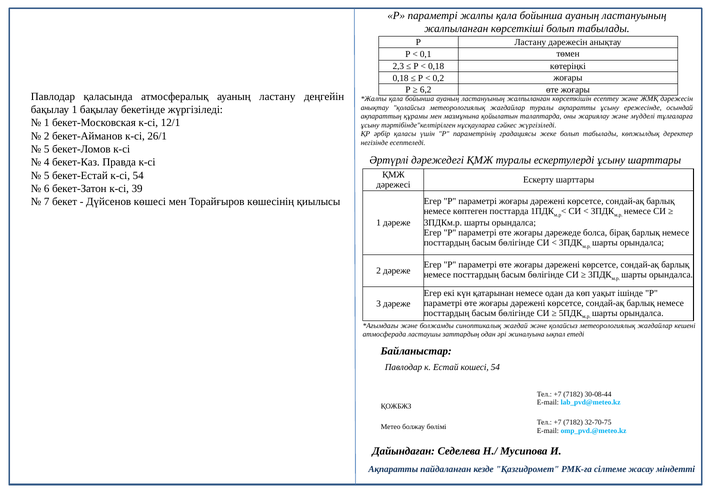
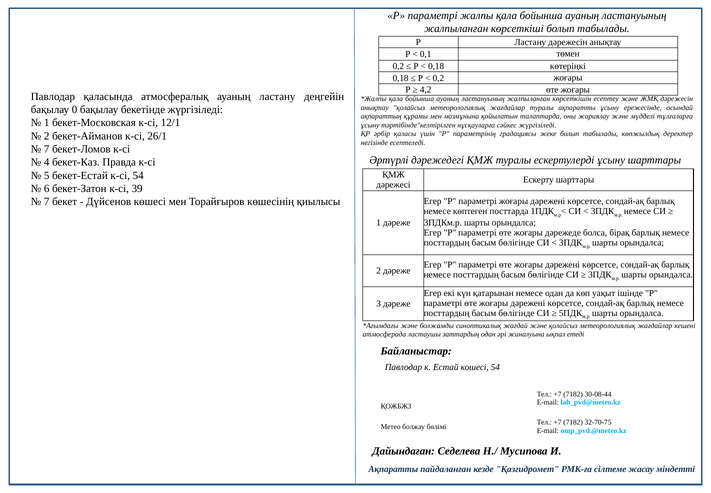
2,3 at (398, 66): 2,3 -> 0,2
6,2: 6,2 -> 4,2
бақылау 1: 1 -> 0
5 at (47, 149): 5 -> 7
